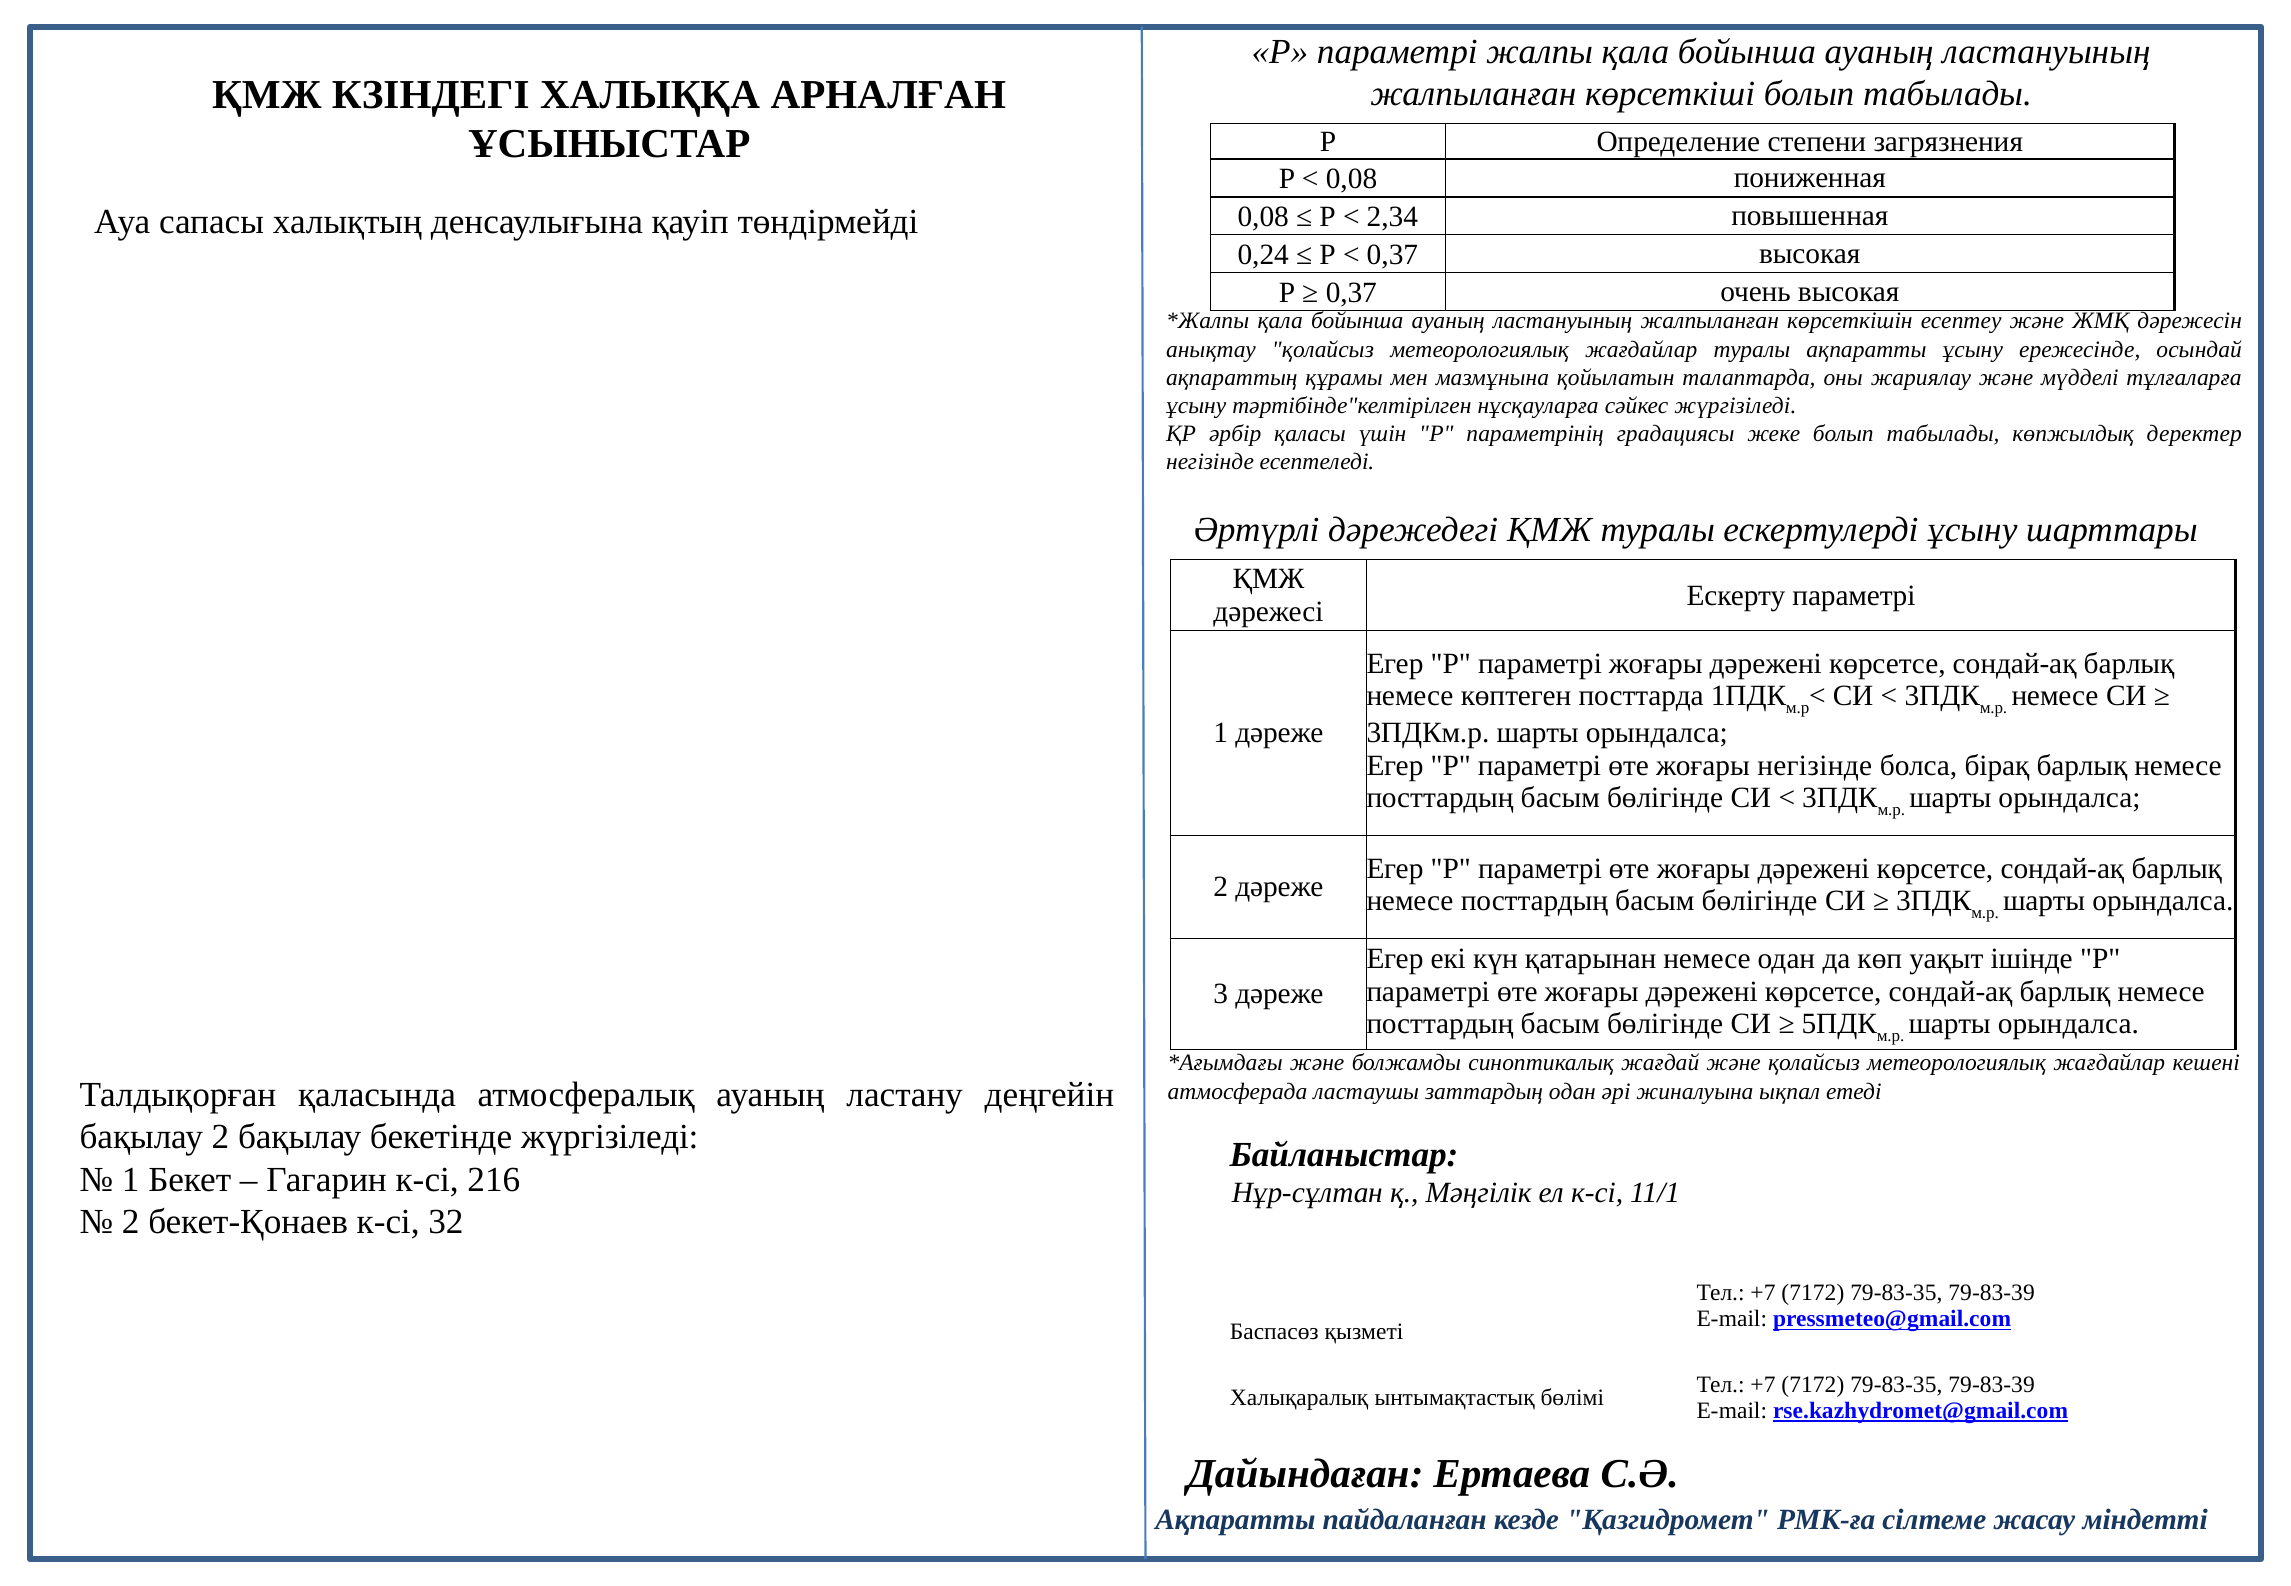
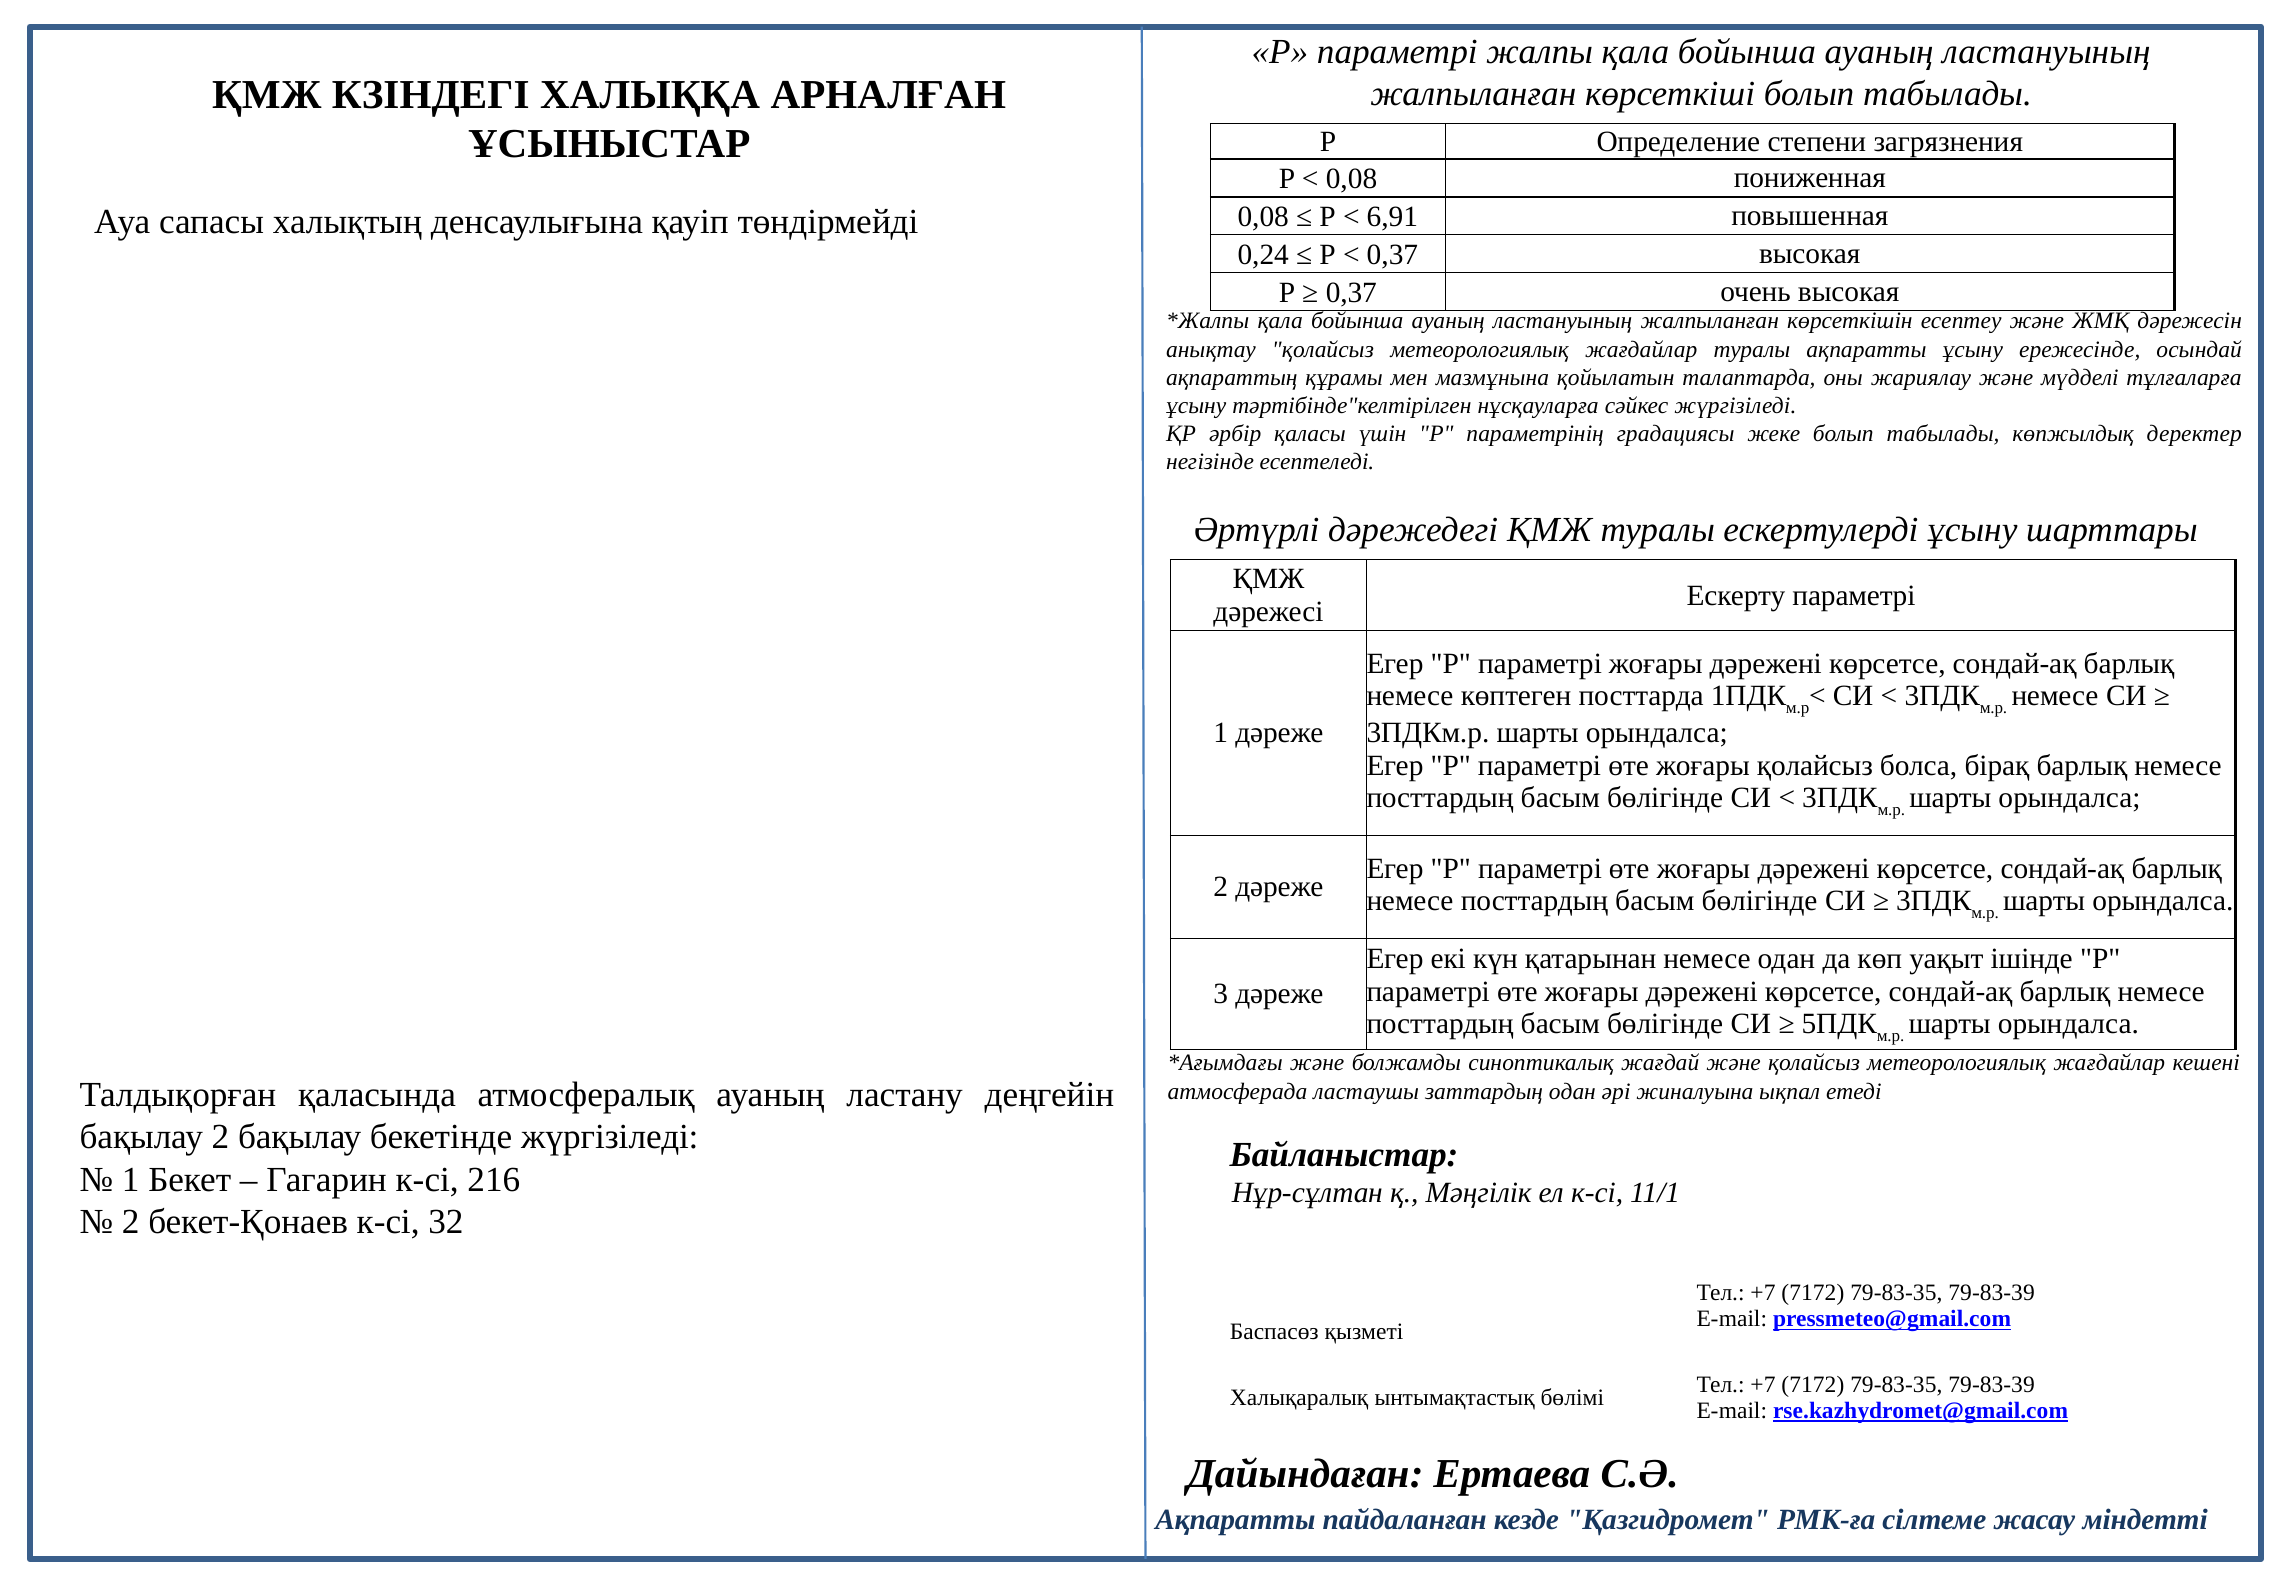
2,34: 2,34 -> 6,91
жоғары негізінде: негізінде -> қолайсыз
